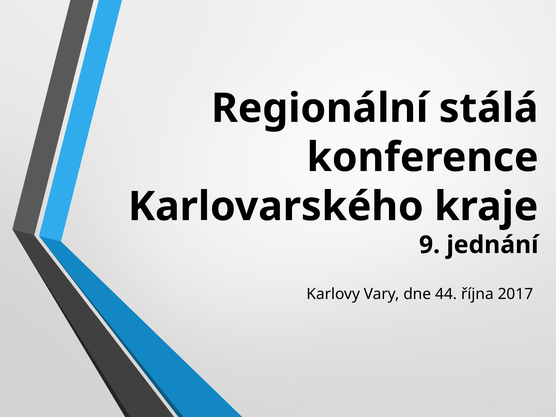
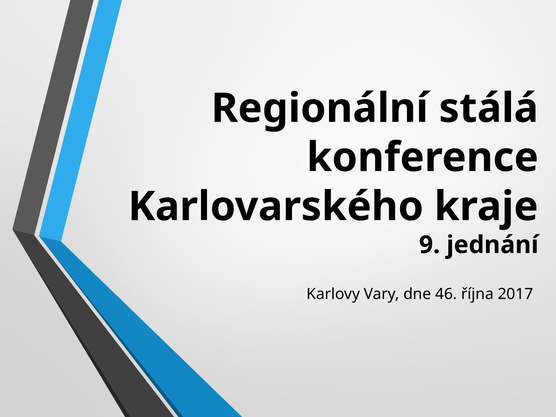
44: 44 -> 46
